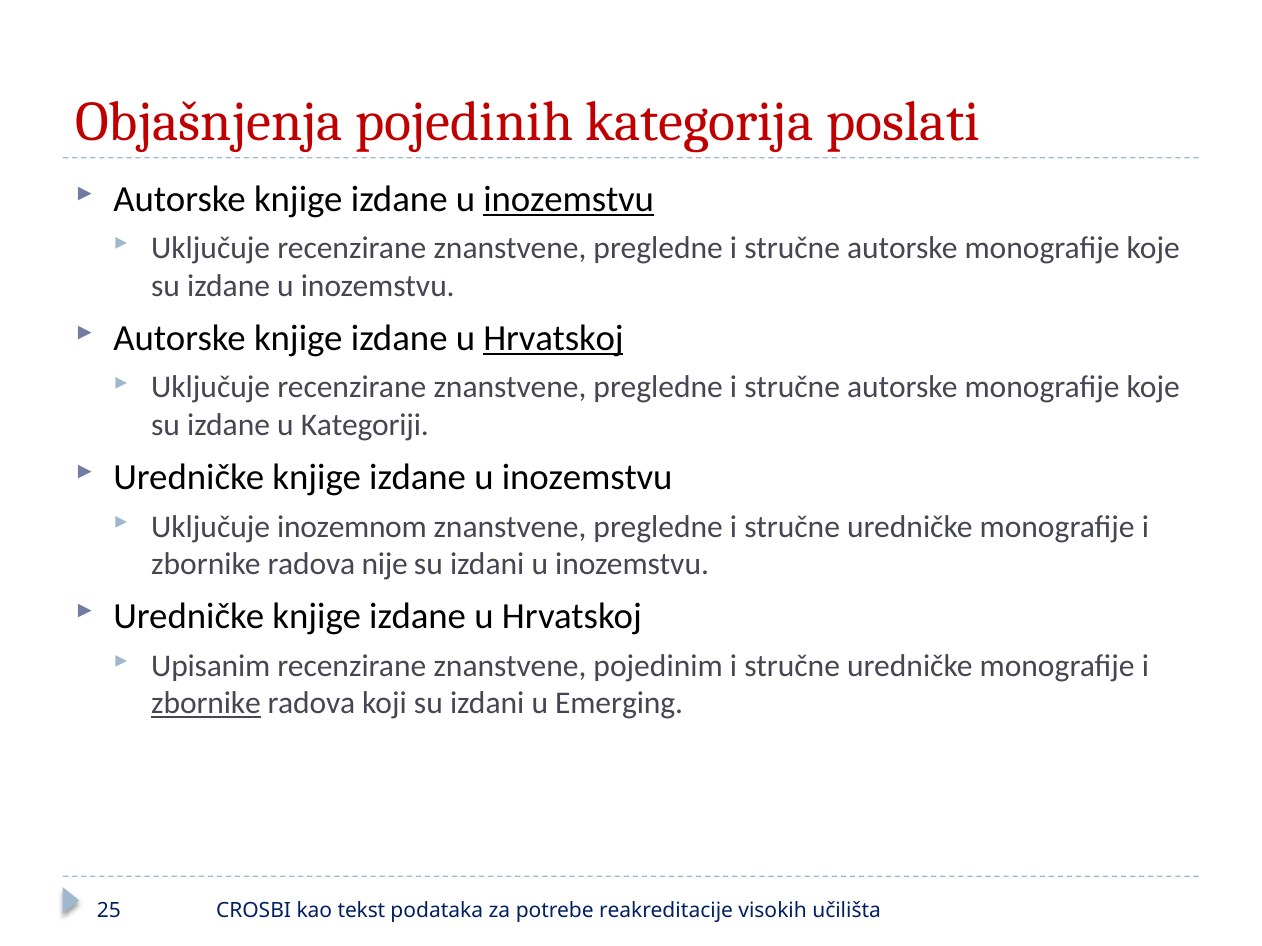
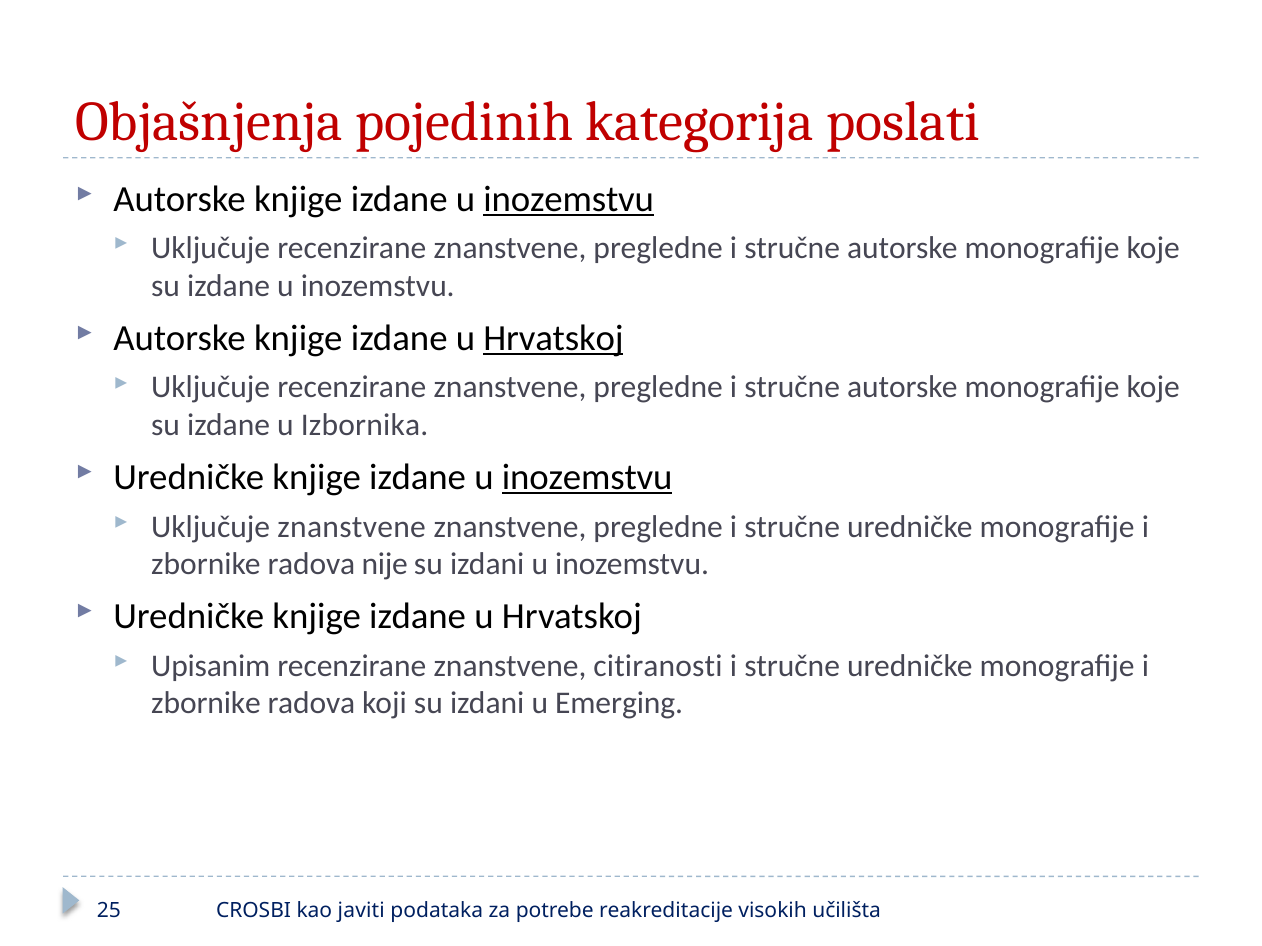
Kategoriji: Kategoriji -> Izbornika
inozemstvu at (587, 477) underline: none -> present
Uključuje inozemnom: inozemnom -> znanstvene
pojedinim: pojedinim -> citiranosti
zbornike at (206, 704) underline: present -> none
tekst: tekst -> javiti
